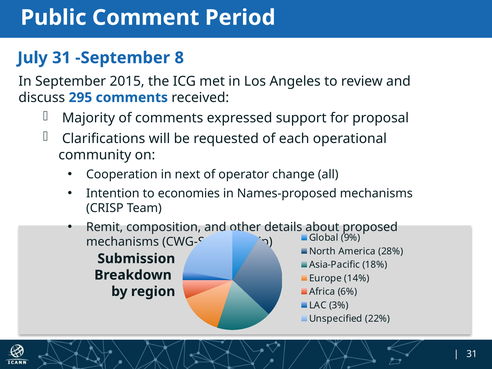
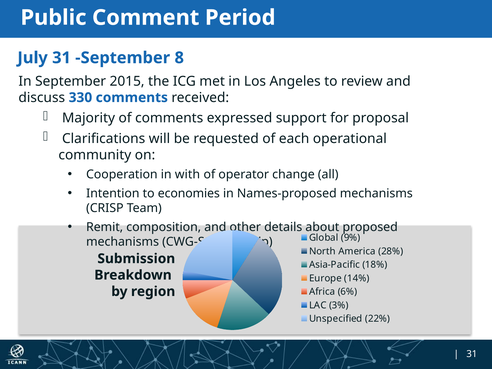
295: 295 -> 330
next: next -> with
